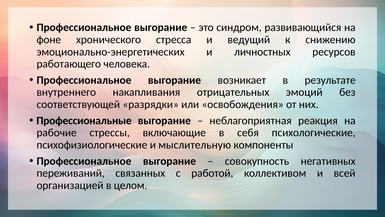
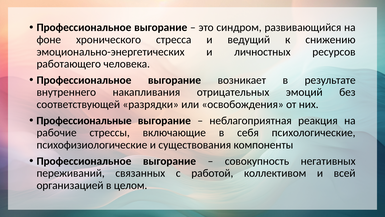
мыслительную: мыслительную -> существования
